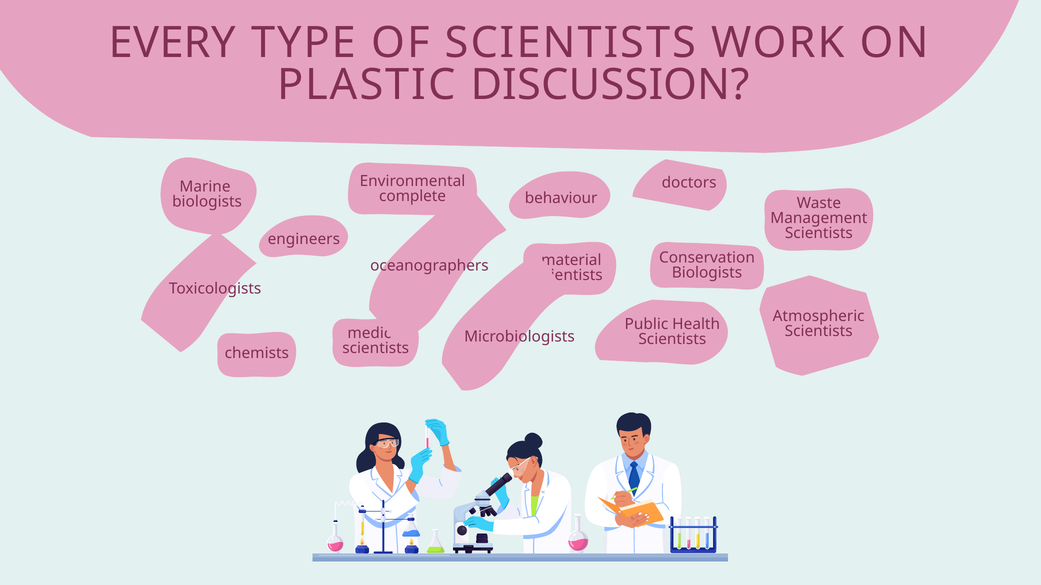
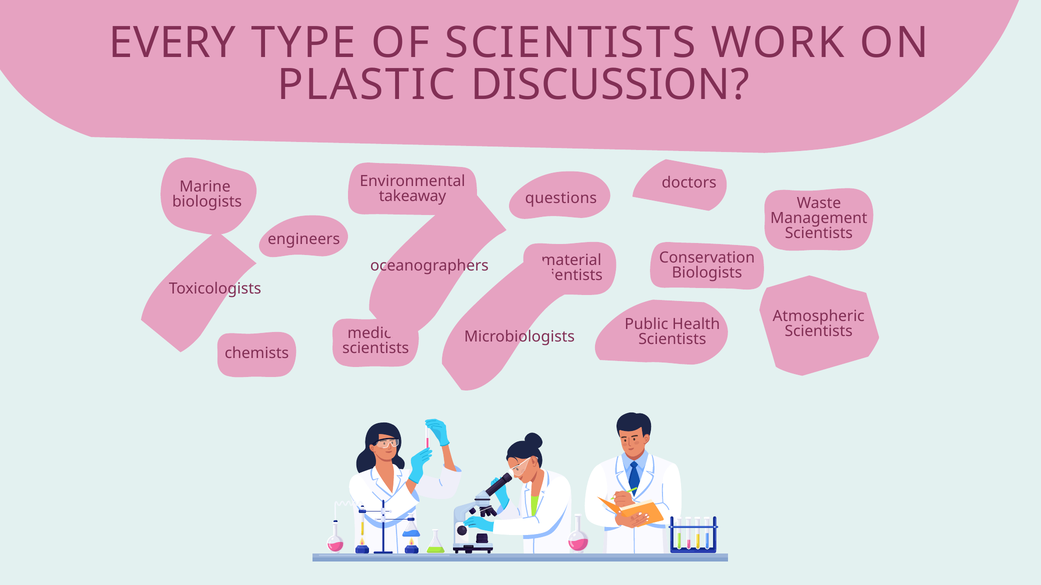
complete: complete -> takeaway
behaviour: behaviour -> questions
